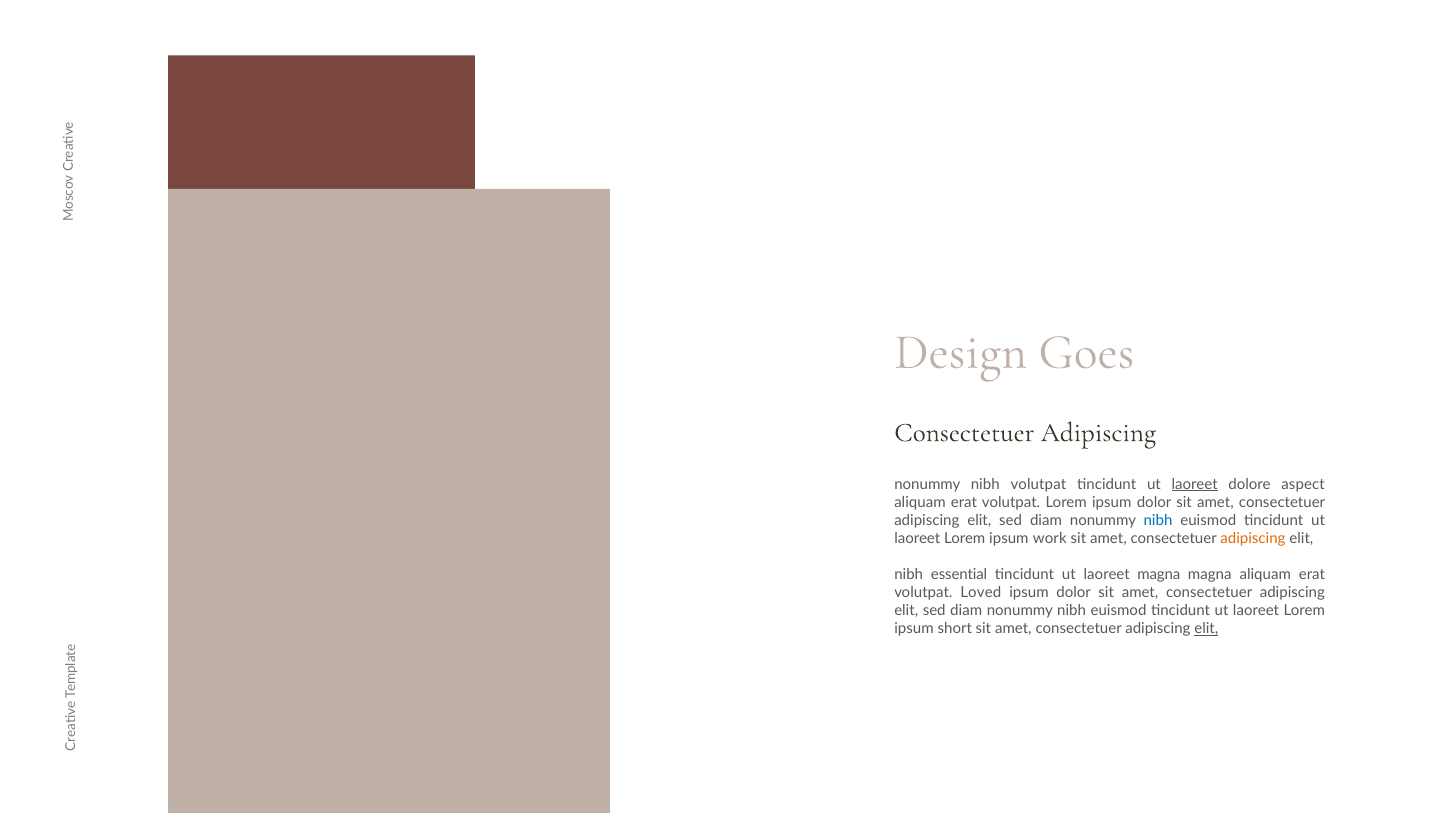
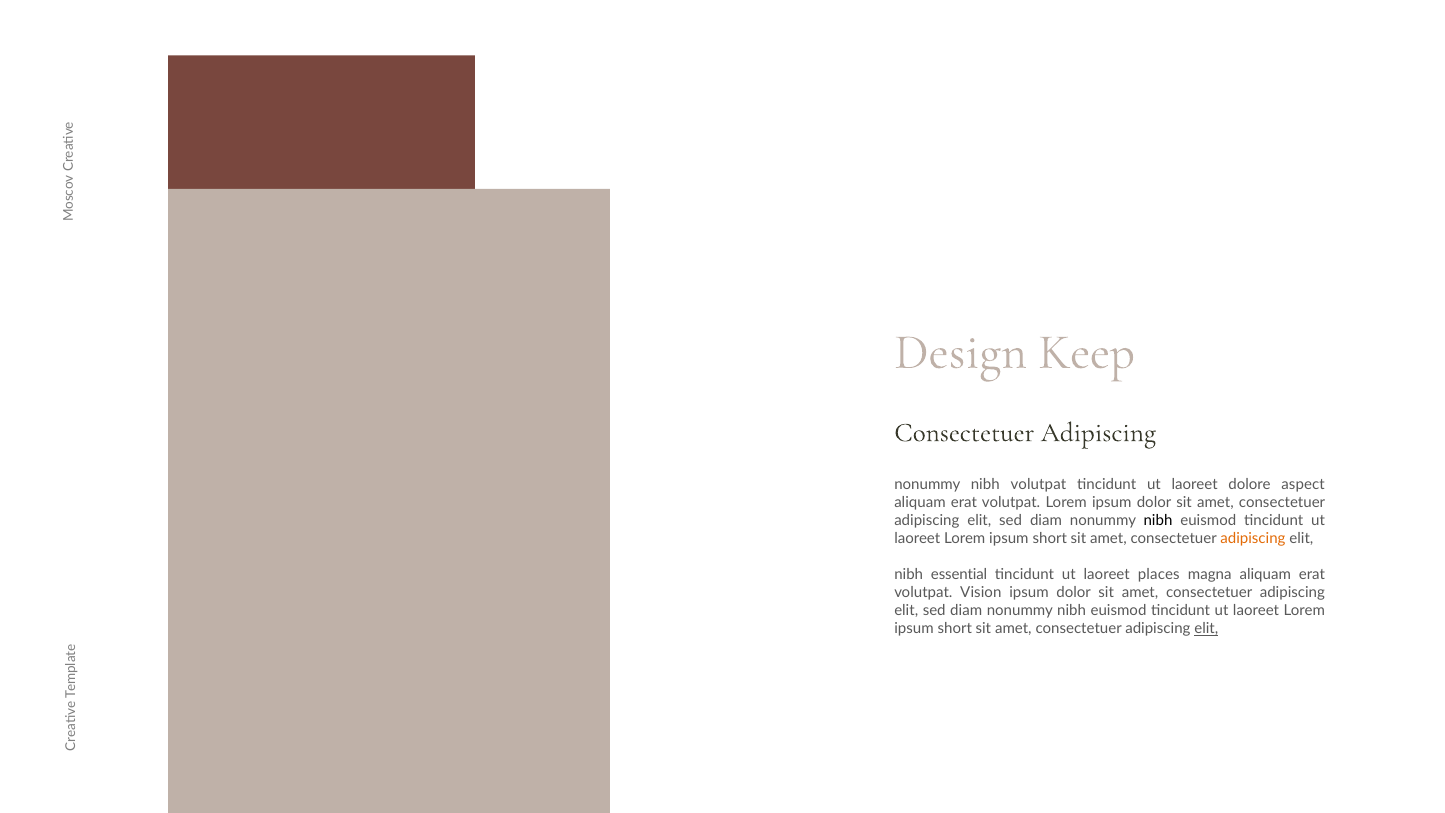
Goes: Goes -> Keep
laoreet at (1195, 484) underline: present -> none
nibh at (1158, 520) colour: blue -> black
work at (1050, 538): work -> short
laoreet magna: magna -> places
Loved: Loved -> Vision
